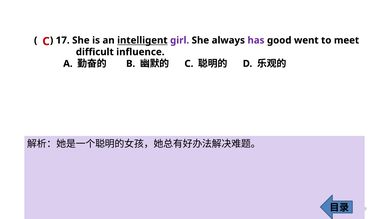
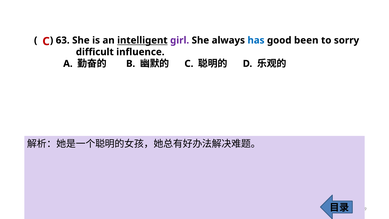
17: 17 -> 63
has colour: purple -> blue
went: went -> been
meet: meet -> sorry
